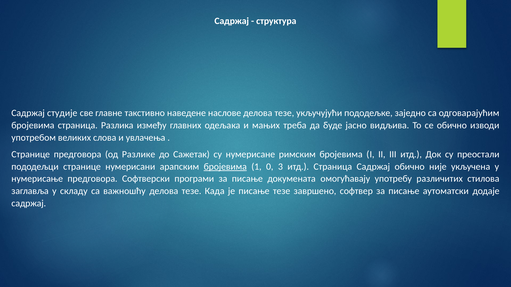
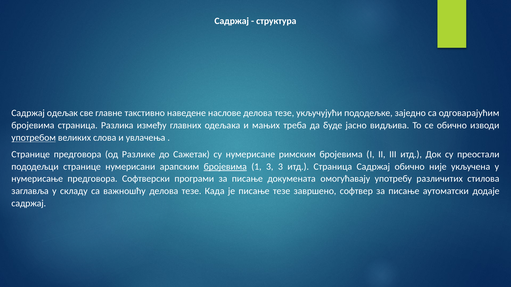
студије: студије -> одељак
употребом underline: none -> present
1 0: 0 -> 3
